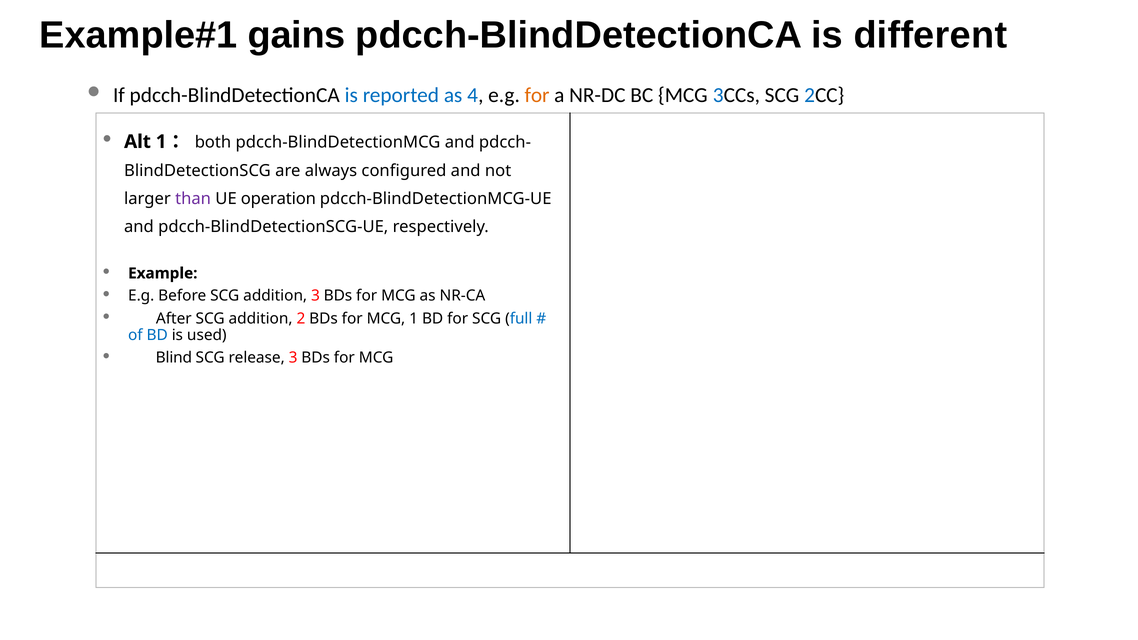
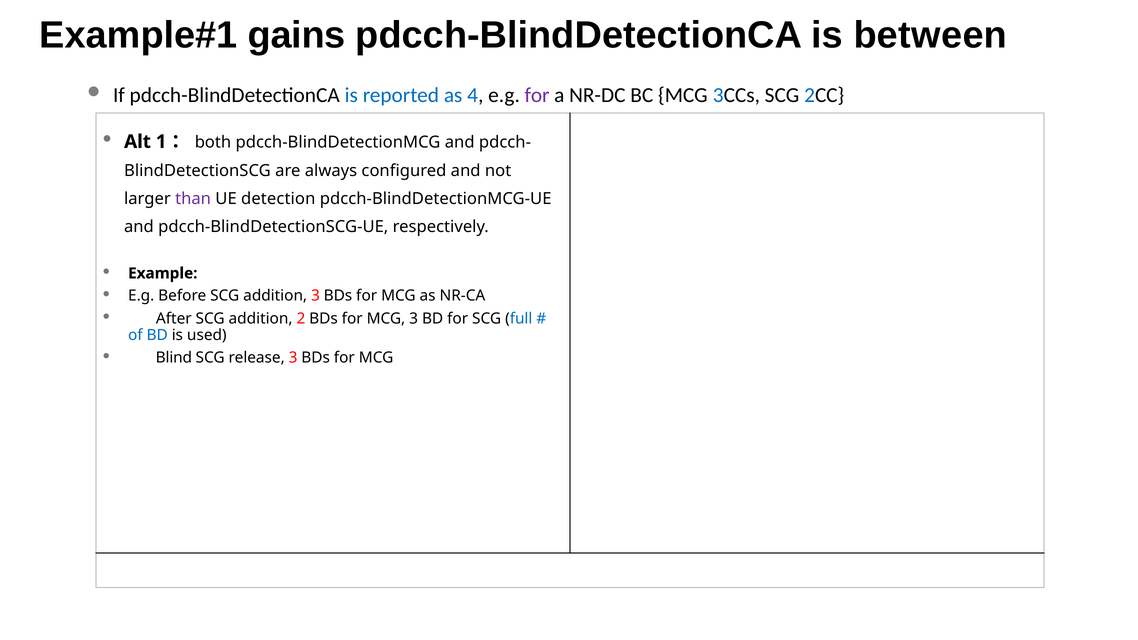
different: different -> between
for at (537, 95) colour: orange -> purple
operation: operation -> detection
MCG 1: 1 -> 3
